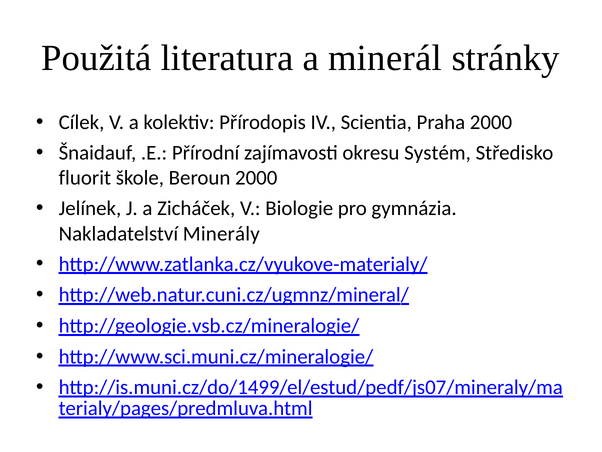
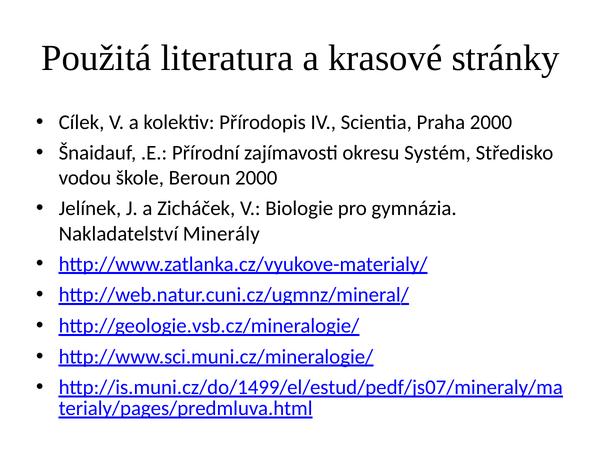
minerál: minerál -> krasové
fluorit: fluorit -> vodou
